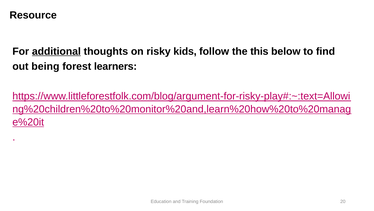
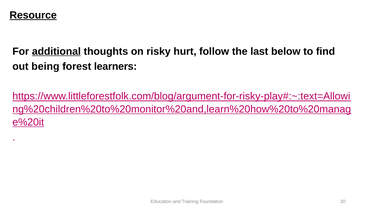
Resource underline: none -> present
kids: kids -> hurt
this: this -> last
